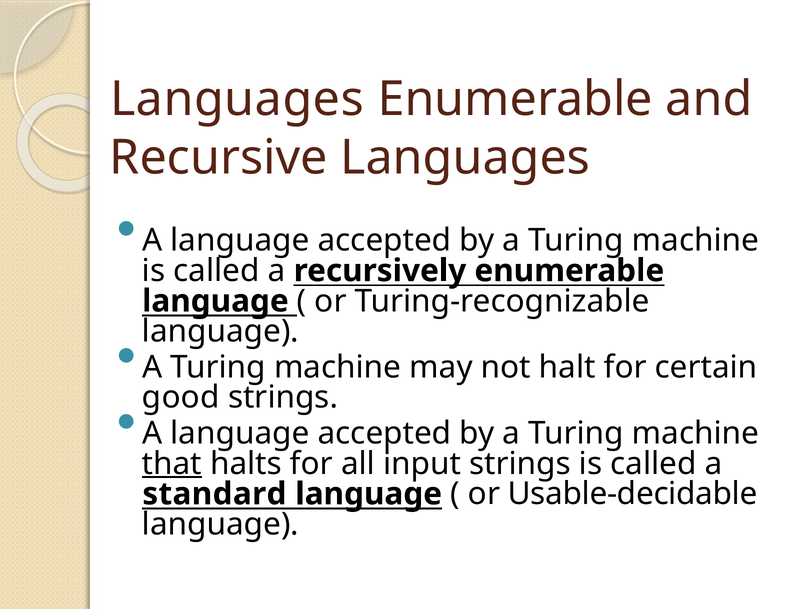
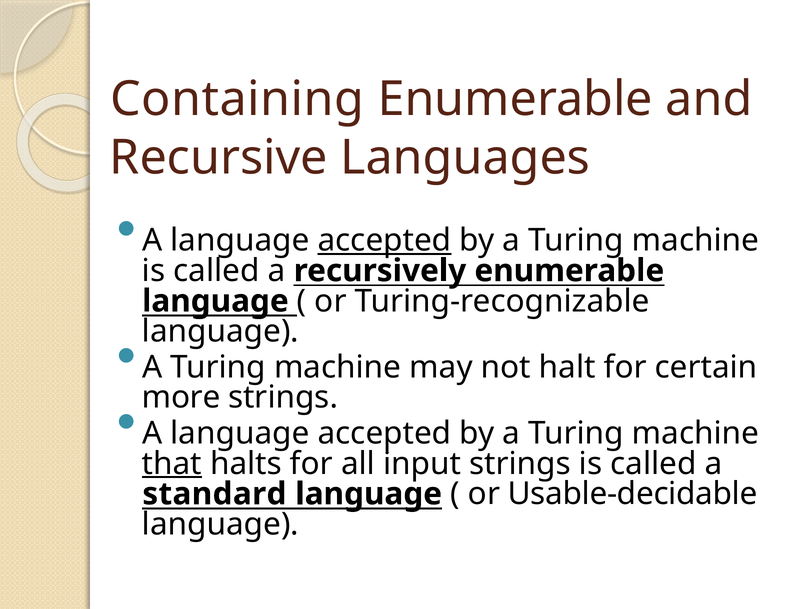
Languages at (237, 99): Languages -> Containing
accepted at (384, 240) underline: none -> present
good: good -> more
